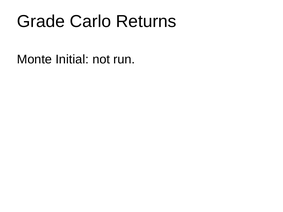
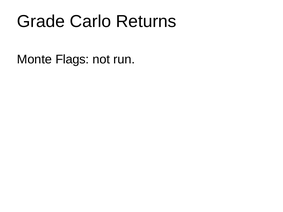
Initial: Initial -> Flags
